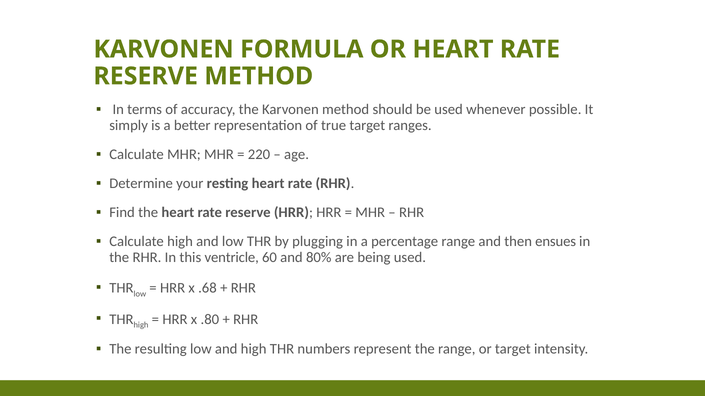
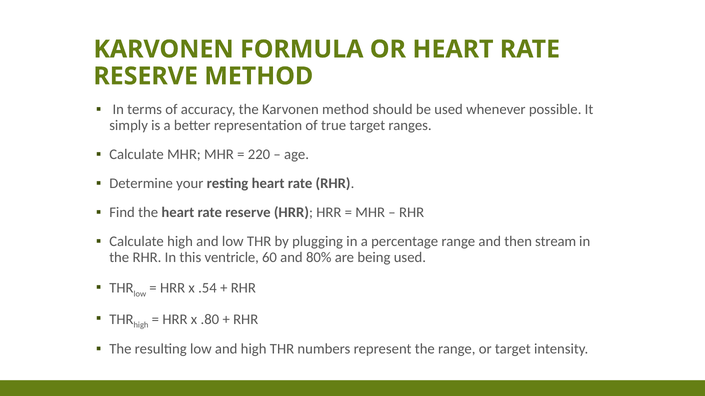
ensues: ensues -> stream
.68: .68 -> .54
